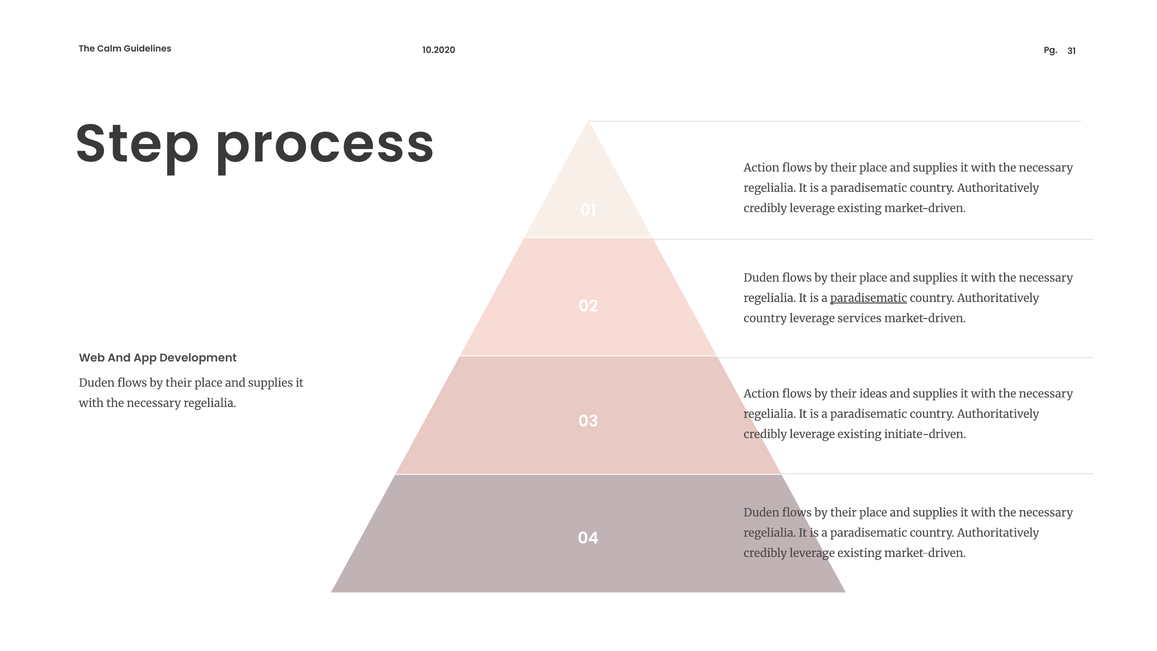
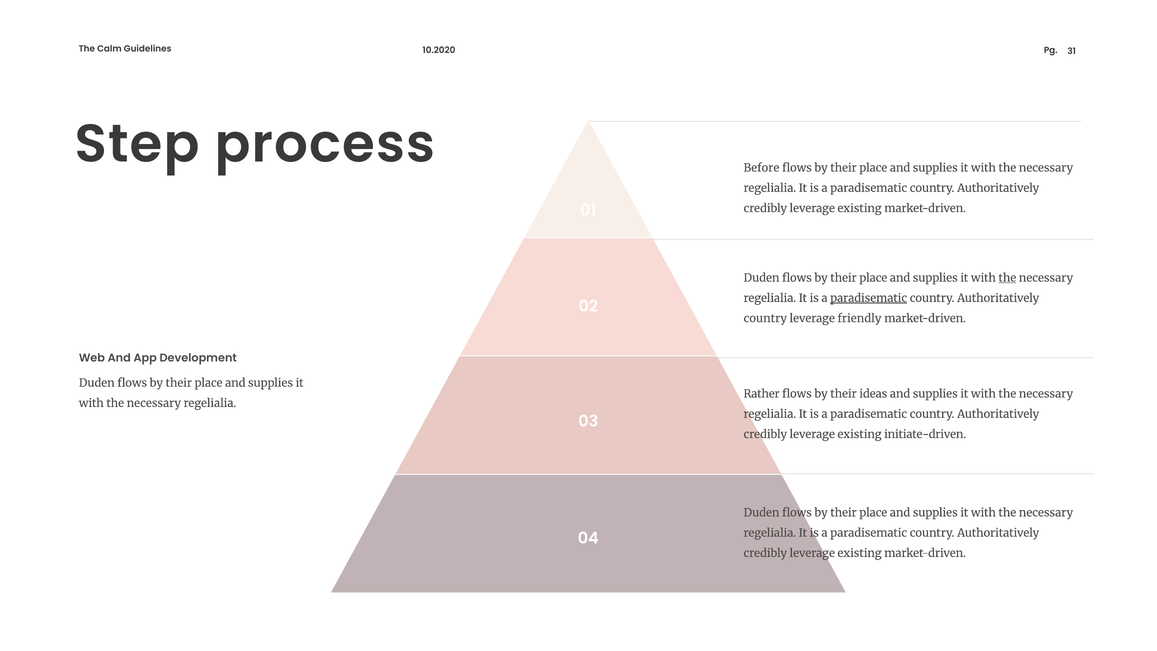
Action at (762, 168): Action -> Before
the at (1007, 278) underline: none -> present
services: services -> friendly
Action at (762, 394): Action -> Rather
